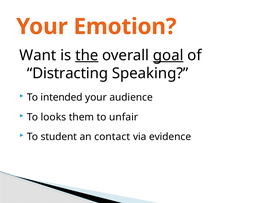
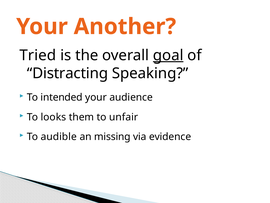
Emotion: Emotion -> Another
Want: Want -> Tried
the underline: present -> none
student: student -> audible
contact: contact -> missing
